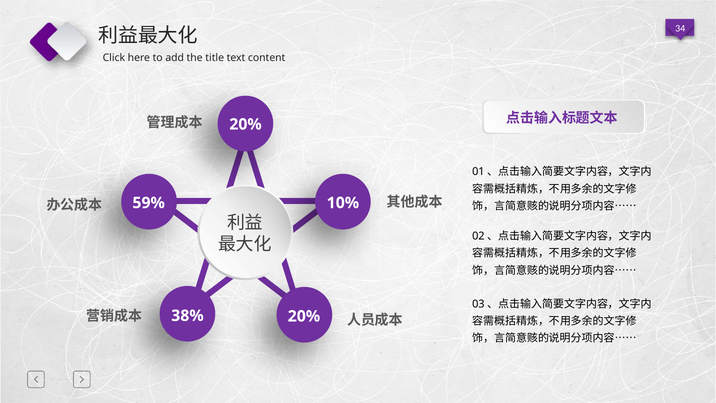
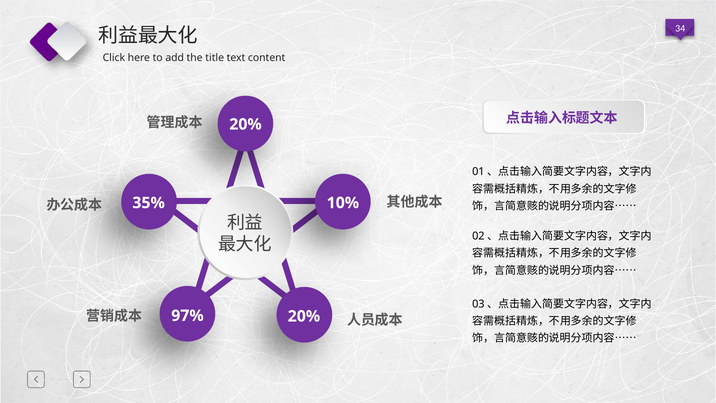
59%: 59% -> 35%
38%: 38% -> 97%
